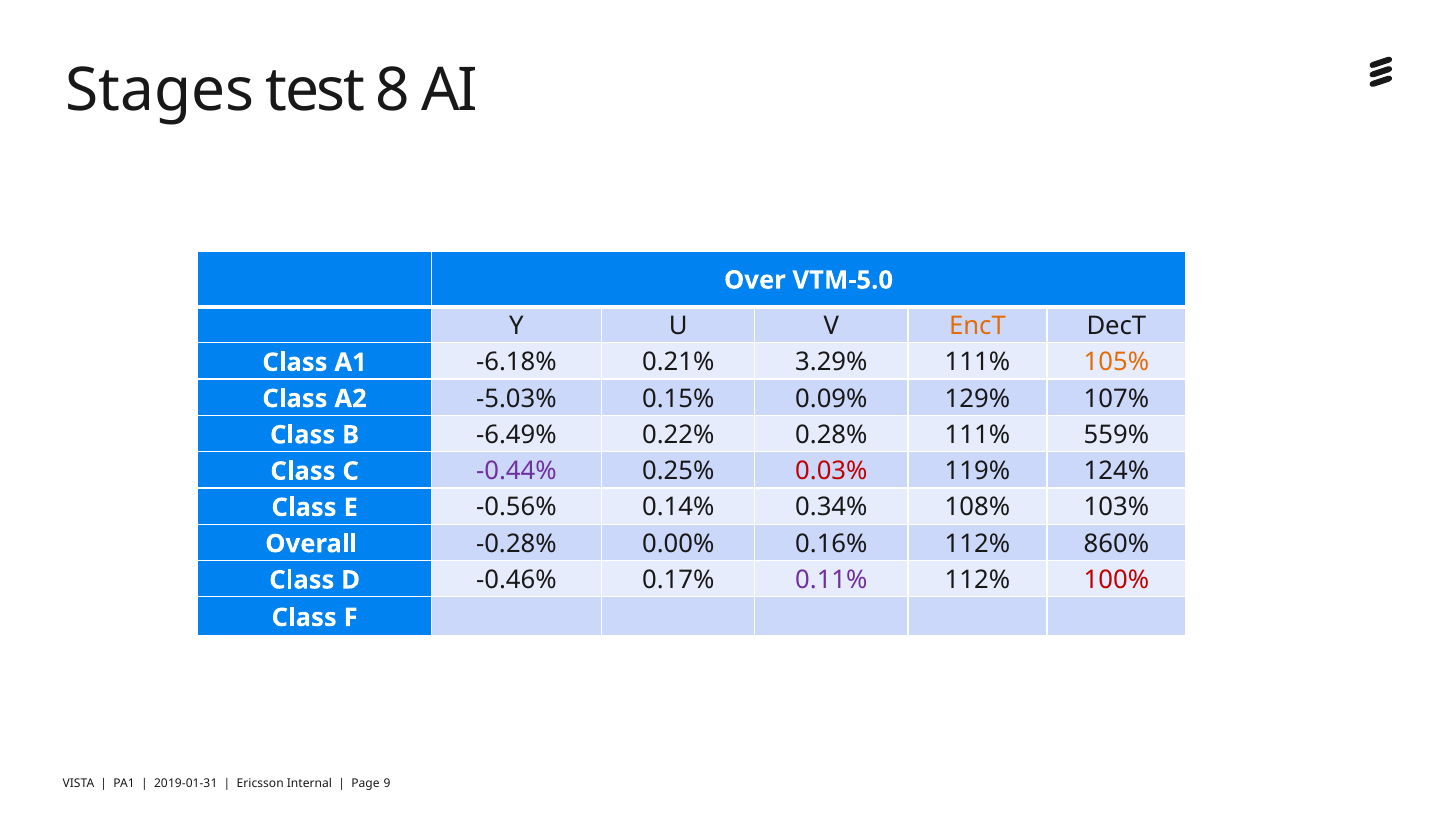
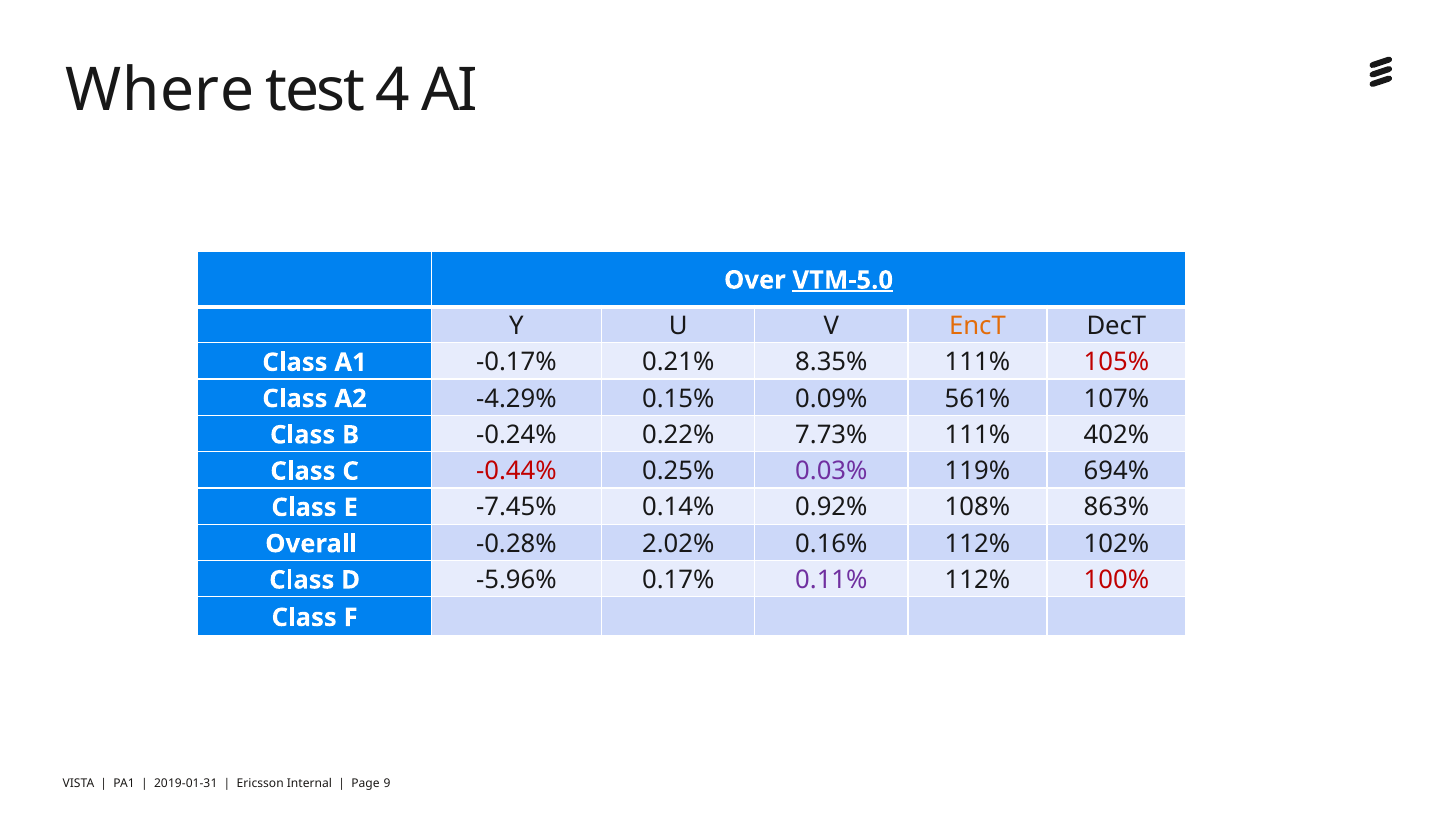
Stages: Stages -> Where
8: 8 -> 4
VTM-5.0 underline: none -> present
-6.18%: -6.18% -> -0.17%
3.29%: 3.29% -> 8.35%
105% colour: orange -> red
-5.03%: -5.03% -> -4.29%
129%: 129% -> 561%
-6.49%: -6.49% -> -0.24%
0.28%: 0.28% -> 7.73%
559%: 559% -> 402%
-0.44% colour: purple -> red
0.03% colour: red -> purple
124%: 124% -> 694%
-0.56%: -0.56% -> -7.45%
0.34%: 0.34% -> 0.92%
103%: 103% -> 863%
0.00%: 0.00% -> 2.02%
860%: 860% -> 102%
-0.46%: -0.46% -> -5.96%
